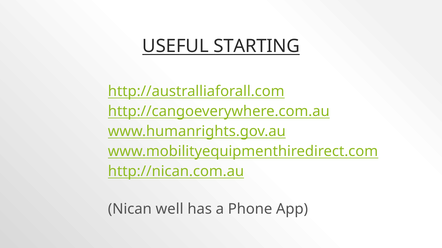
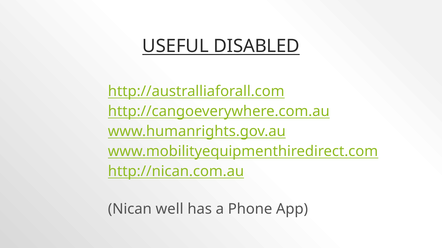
STARTING: STARTING -> DISABLED
